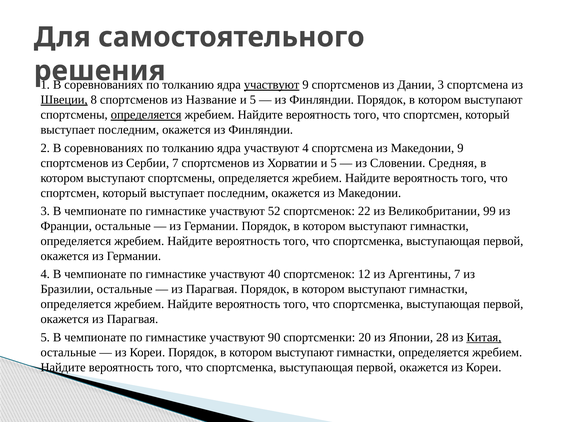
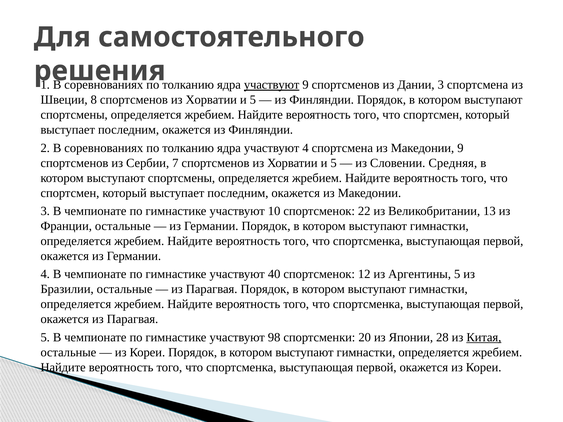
Швеции underline: present -> none
8 спортсменов из Название: Название -> Хорватии
определяется at (146, 115) underline: present -> none
52: 52 -> 10
99: 99 -> 13
Аргентины 7: 7 -> 5
90: 90 -> 98
